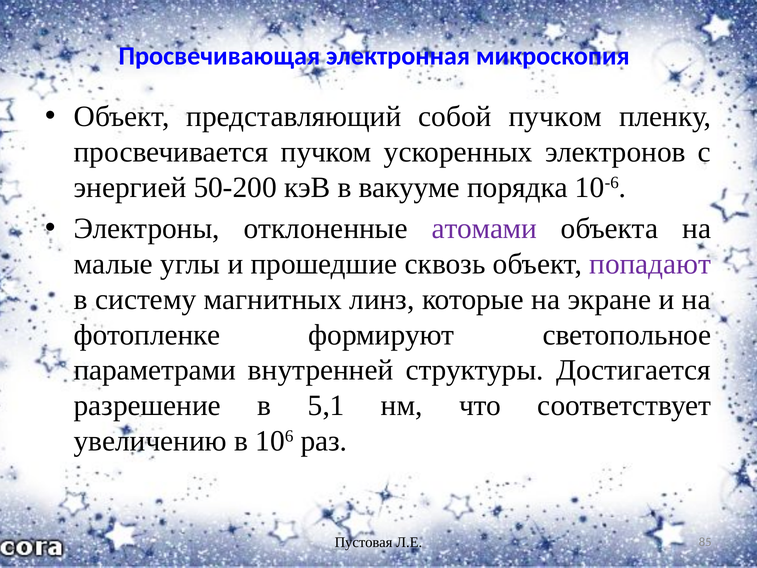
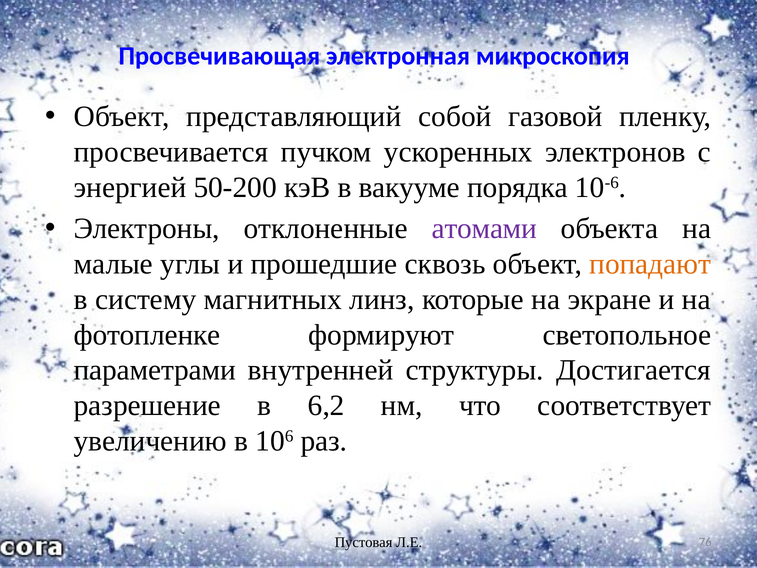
собой пучком: пучком -> газовой
попадают colour: purple -> orange
5,1: 5,1 -> 6,2
85: 85 -> 76
